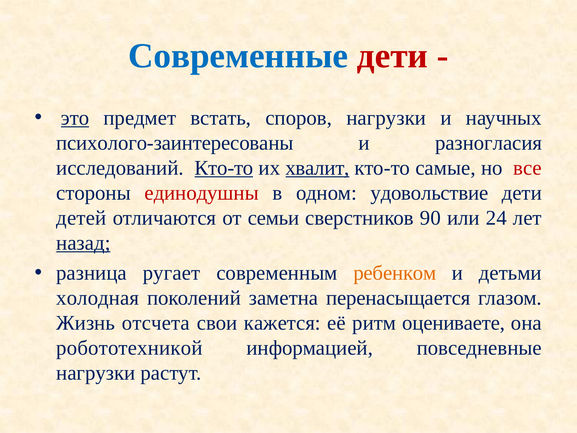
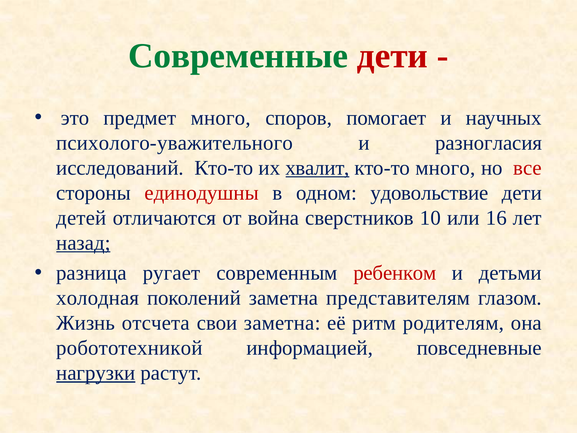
Современные colour: blue -> green
это underline: present -> none
предмет встать: встать -> много
споров нагрузки: нагрузки -> помогает
психолого-заинтересованы: психолого-заинтересованы -> психолого-уважительного
Кто-то at (224, 168) underline: present -> none
кто-то самые: самые -> много
семьи: семьи -> война
90: 90 -> 10
24: 24 -> 16
ребенком colour: orange -> red
перенасыщается: перенасыщается -> представителям
свои кажется: кажется -> заметна
оцениваете: оцениваете -> родителям
нагрузки at (96, 373) underline: none -> present
